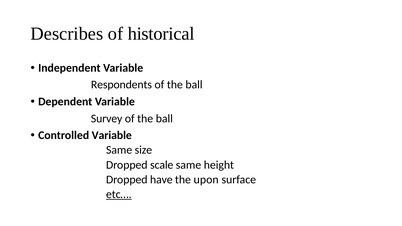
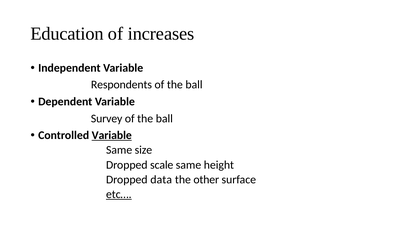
Describes: Describes -> Education
historical: historical -> increases
Variable at (112, 135) underline: none -> present
have: have -> data
upon: upon -> other
